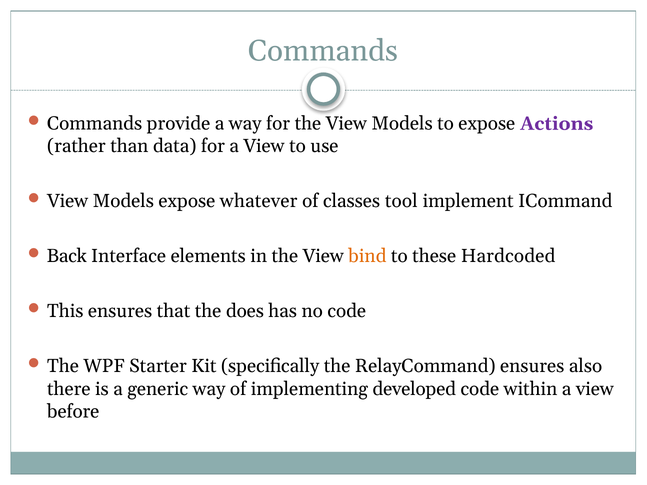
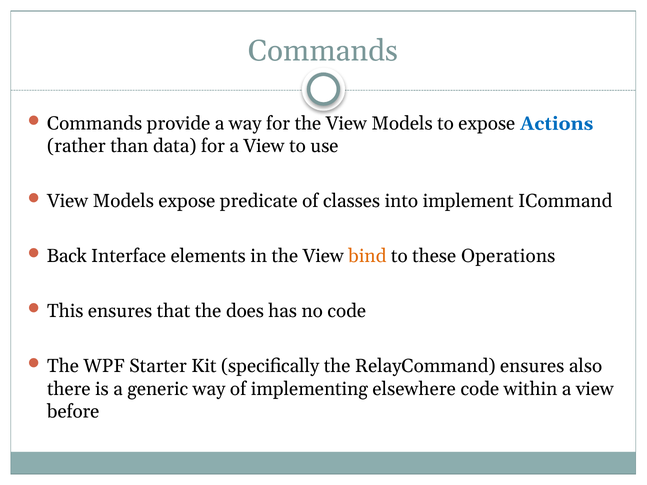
Actions colour: purple -> blue
whatever: whatever -> predicate
tool: tool -> into
Hardcoded: Hardcoded -> Operations
developed: developed -> elsewhere
